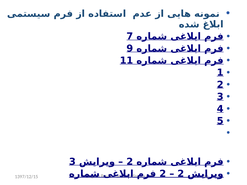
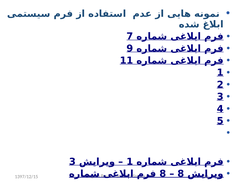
2 at (130, 162): 2 -> 1
2 at (163, 174): 2 -> 8
2 at (181, 174): 2 -> 8
